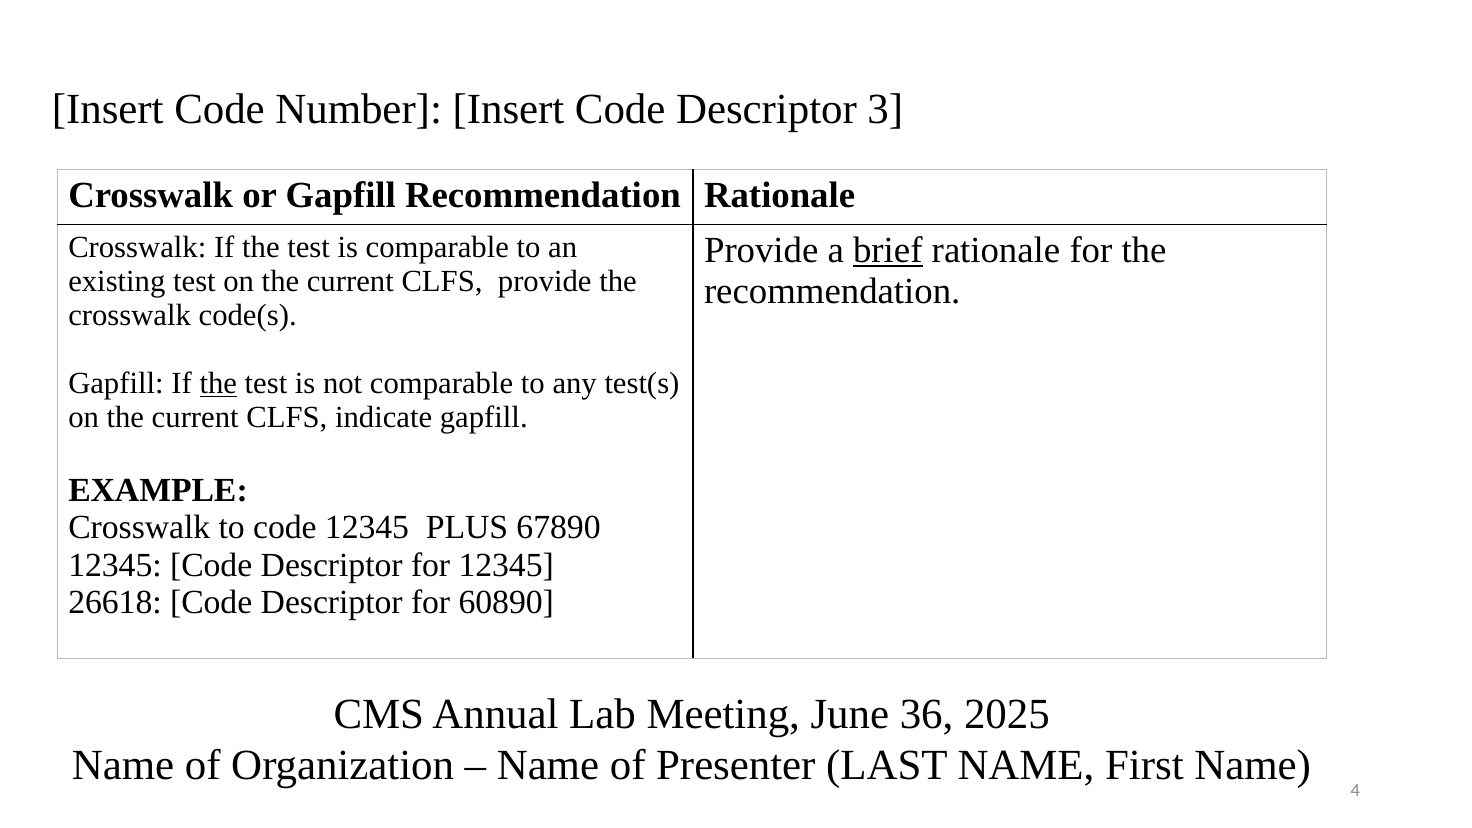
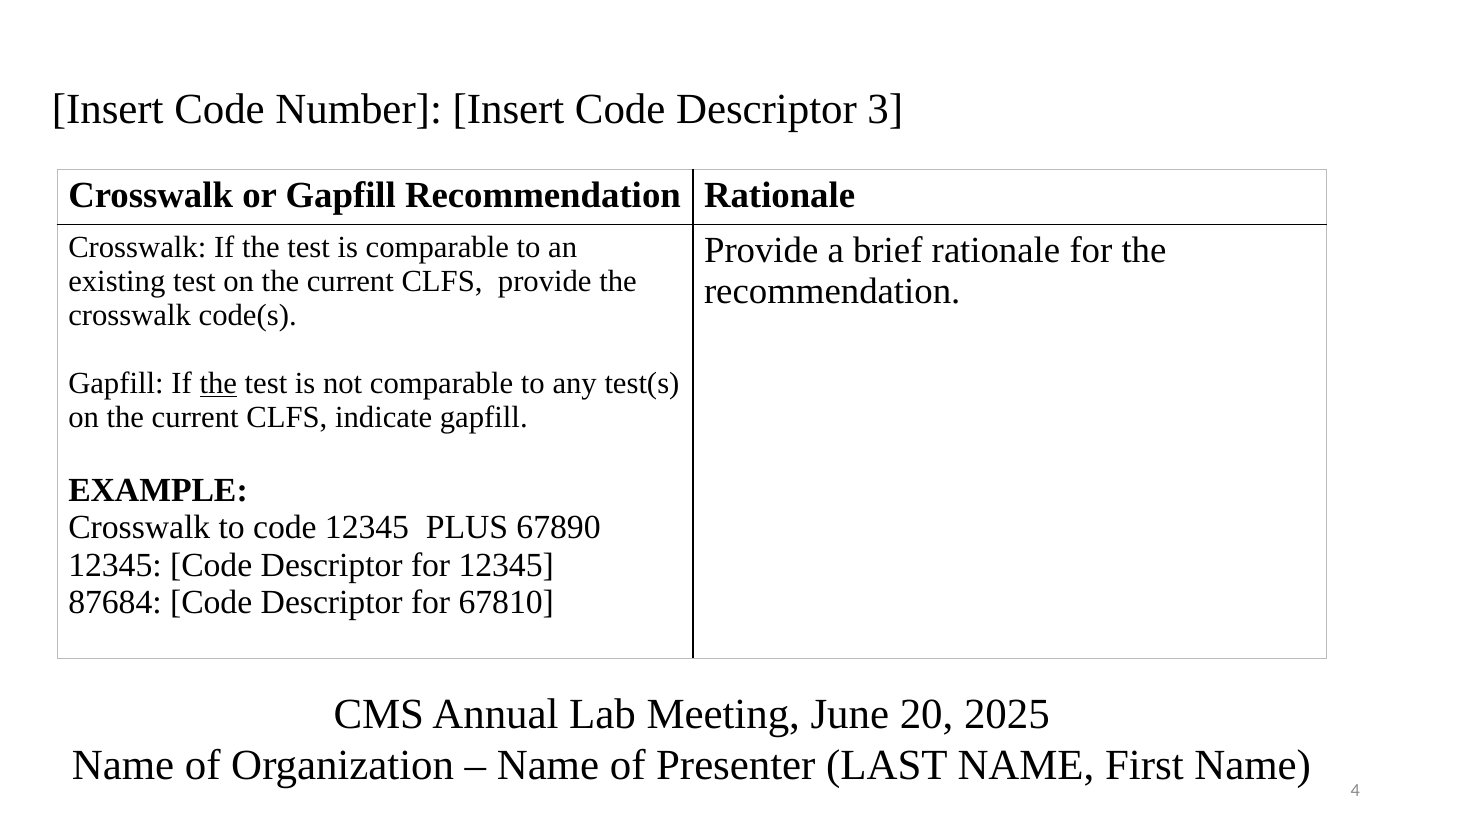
brief underline: present -> none
26618: 26618 -> 87684
60890: 60890 -> 67810
36: 36 -> 20
